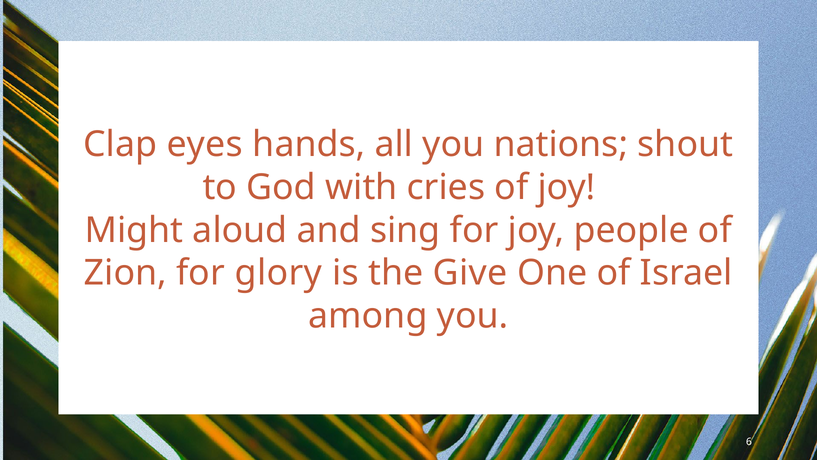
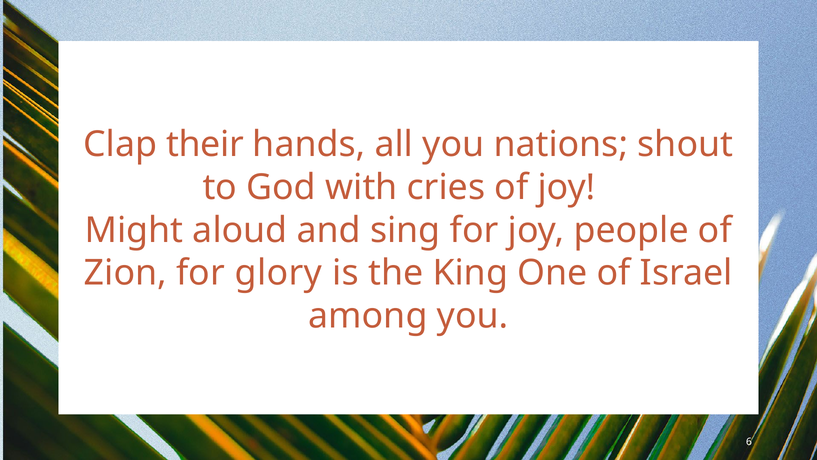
eyes: eyes -> their
Give: Give -> King
